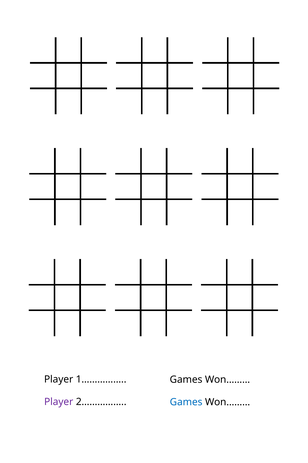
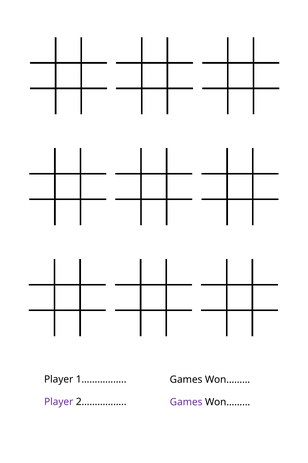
Games at (186, 401) colour: blue -> purple
